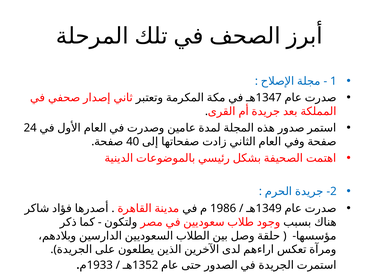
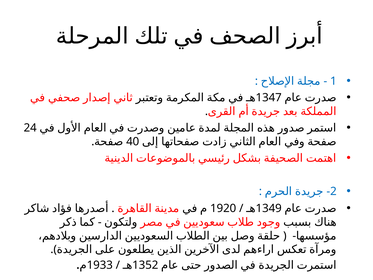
1986: 1986 -> 1920
